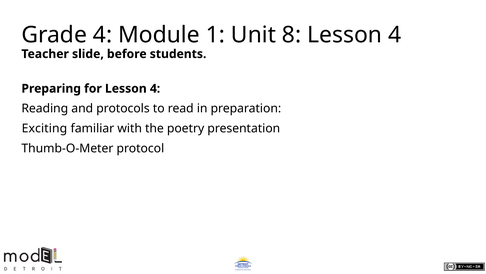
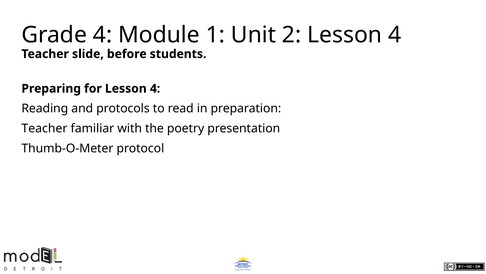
8: 8 -> 2
Exciting at (44, 128): Exciting -> Teacher
